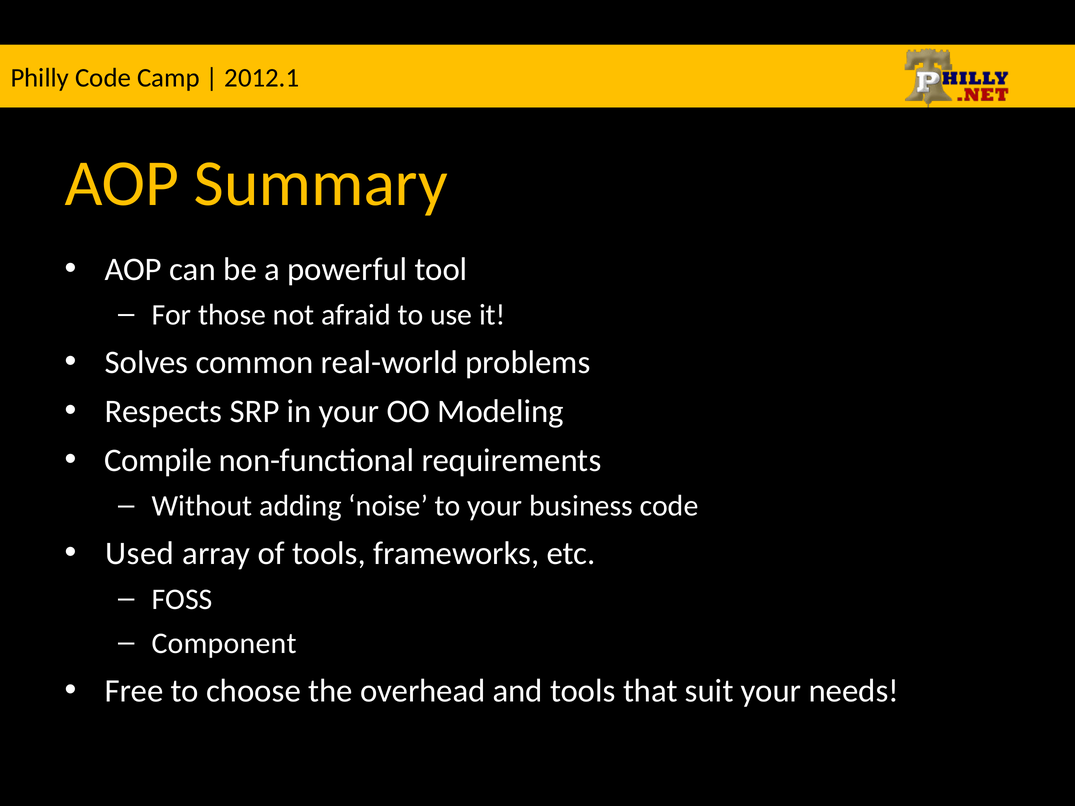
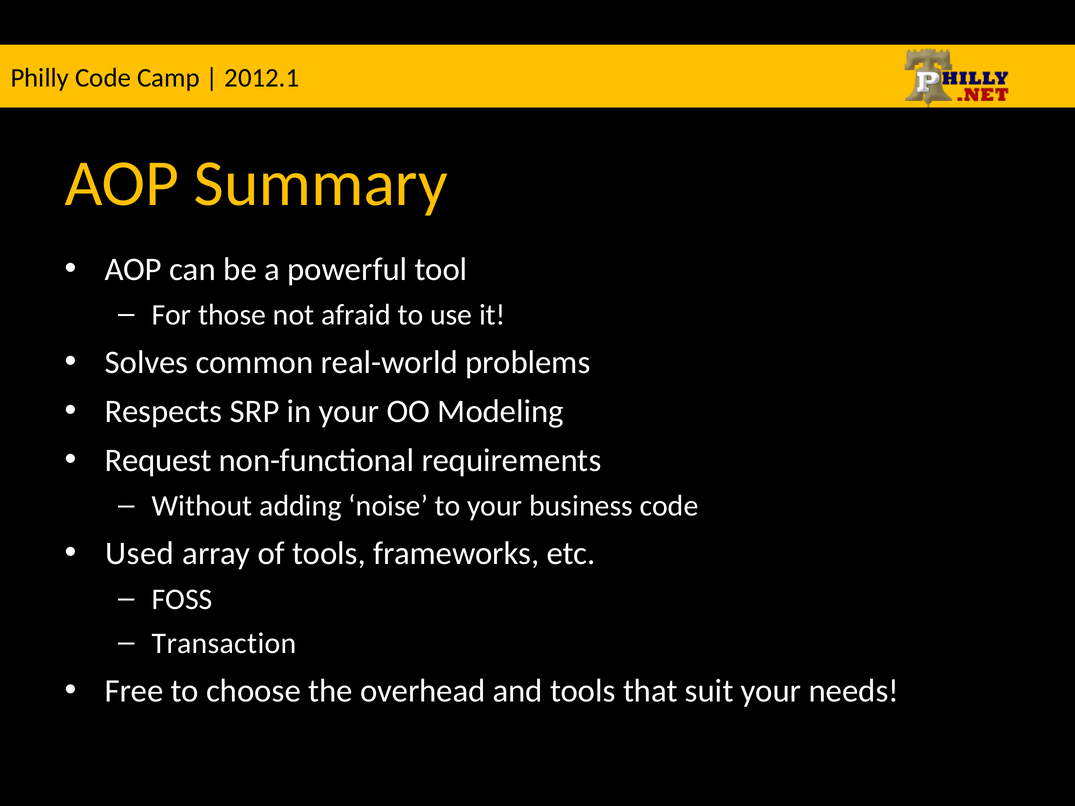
Compile: Compile -> Request
Component: Component -> Transaction
